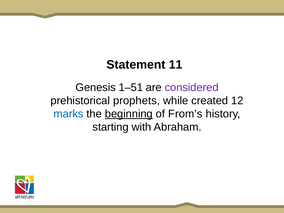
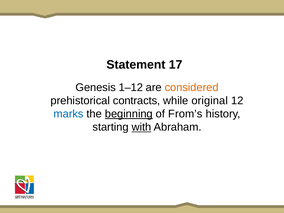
11: 11 -> 17
1–51: 1–51 -> 1–12
considered colour: purple -> orange
prophets: prophets -> contracts
created: created -> original
with underline: none -> present
